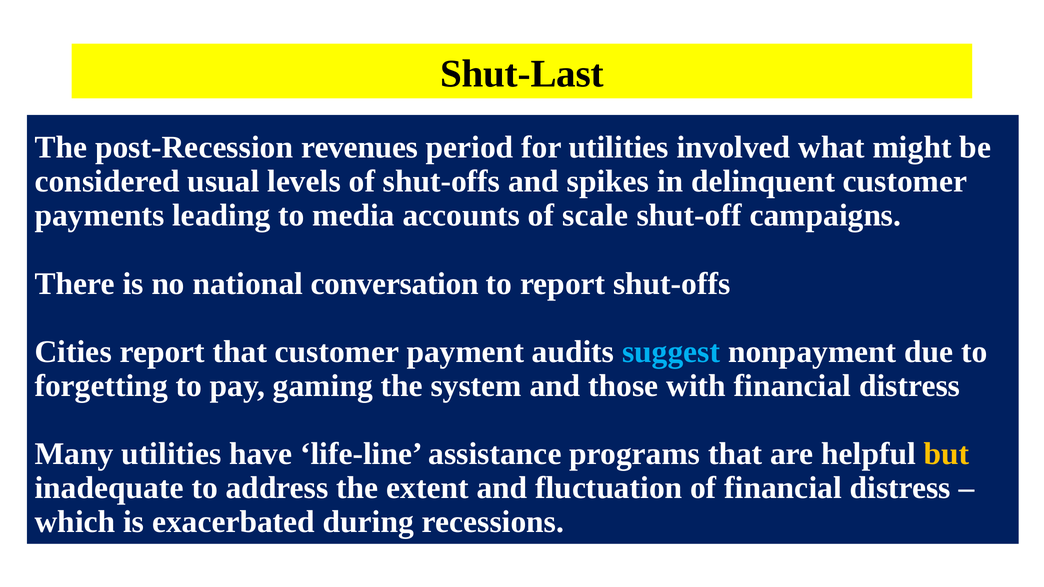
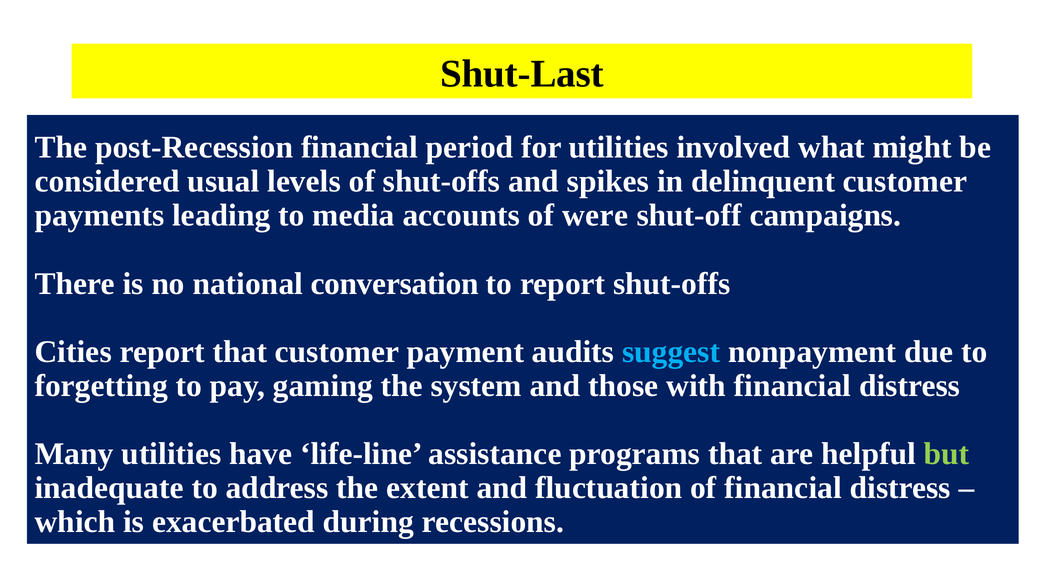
post-Recession revenues: revenues -> financial
scale: scale -> were
but colour: yellow -> light green
